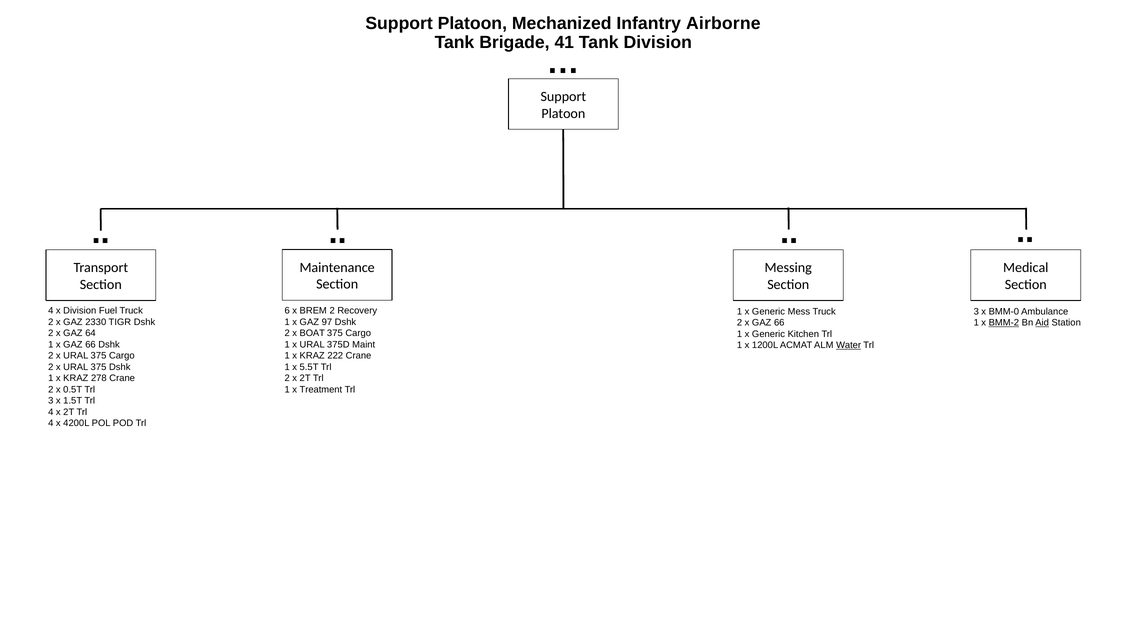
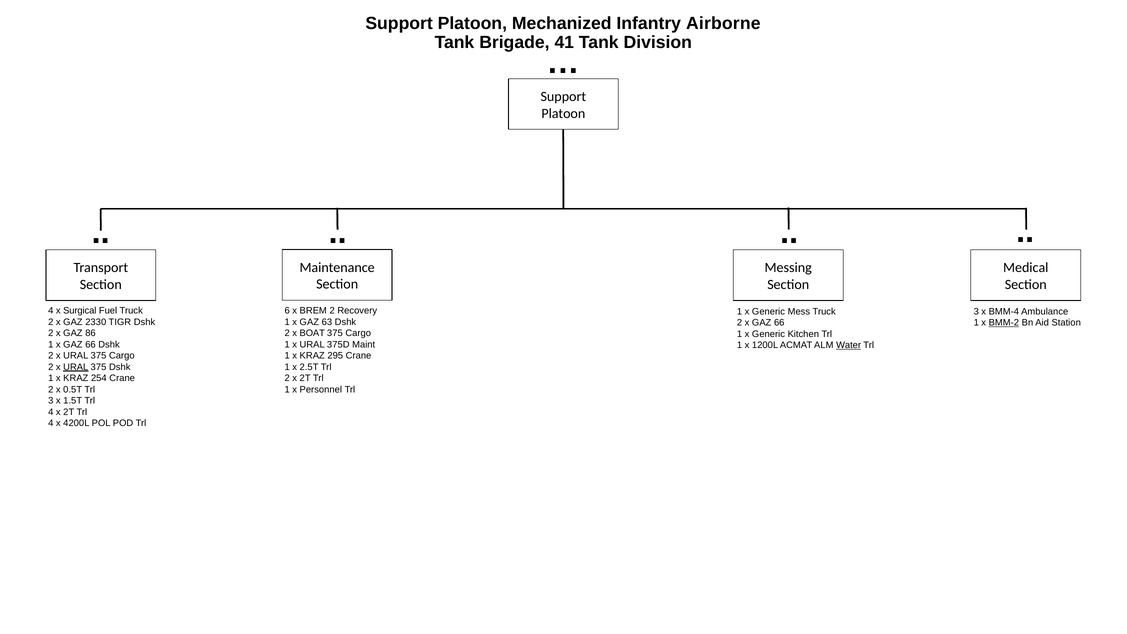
x Division: Division -> Surgical
BMM-0: BMM-0 -> BMM-4
97: 97 -> 63
Aid underline: present -> none
64: 64 -> 86
222: 222 -> 295
URAL at (76, 367) underline: none -> present
5.5T: 5.5T -> 2.5T
278: 278 -> 254
Treatment: Treatment -> Personnel
